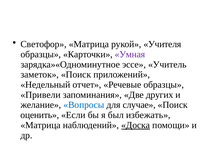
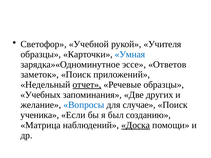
Светофор Матрица: Матрица -> Учебной
Умная colour: purple -> blue
Учитель: Учитель -> Ответов
отчет underline: none -> present
Привели: Привели -> Учебных
оценить: оценить -> ученика
избежать: избежать -> созданию
